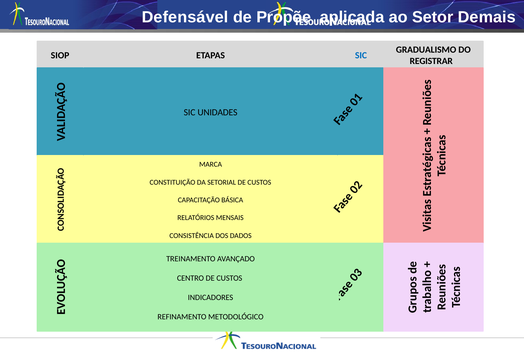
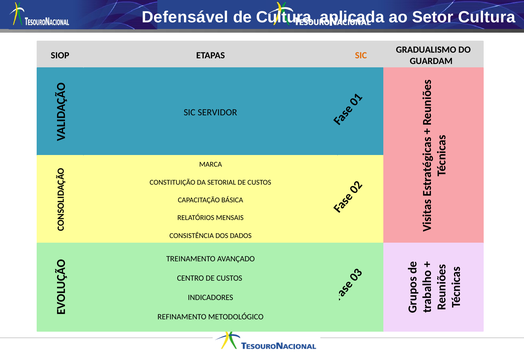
de Propõe: Propõe -> Cultura
Setor Demais: Demais -> Cultura
SIC at (361, 55) colour: blue -> orange
REGISTRAR: REGISTRAR -> GUARDAM
UNIDADES: UNIDADES -> SERVIDOR
